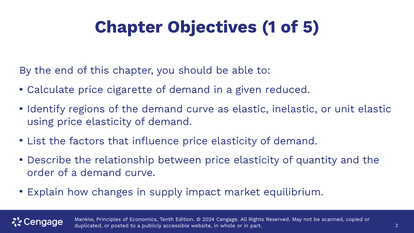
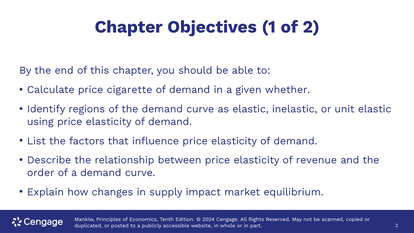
of 5: 5 -> 2
reduced: reduced -> whether
quantity: quantity -> revenue
